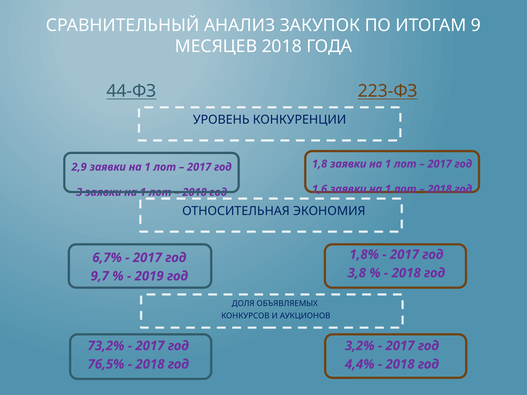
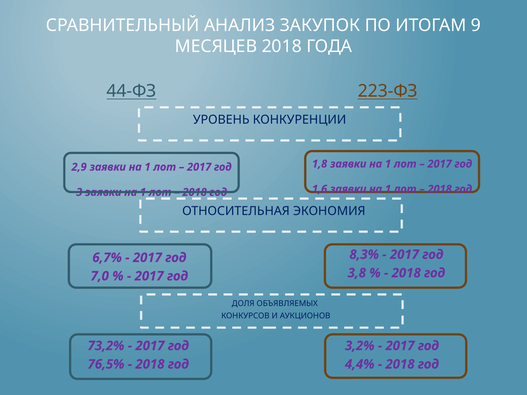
1,8%: 1,8% -> 8,3%
9,7: 9,7 -> 7,0
2019 at (149, 276): 2019 -> 2017
